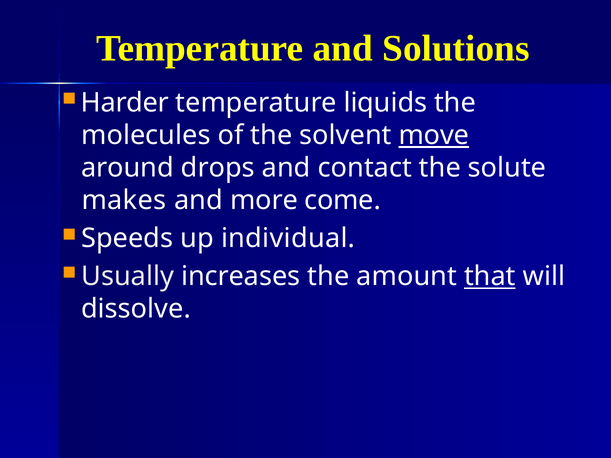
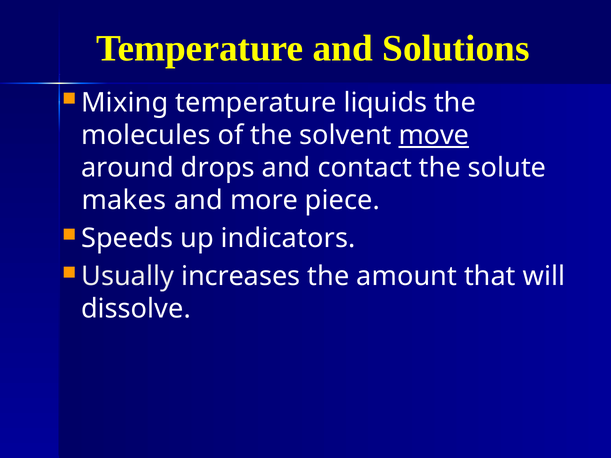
Harder: Harder -> Mixing
come: come -> piece
individual: individual -> indicators
that underline: present -> none
